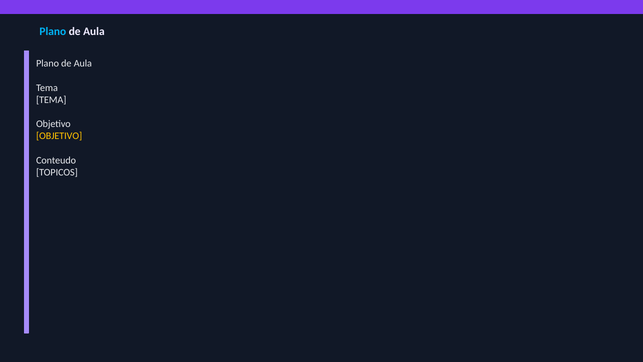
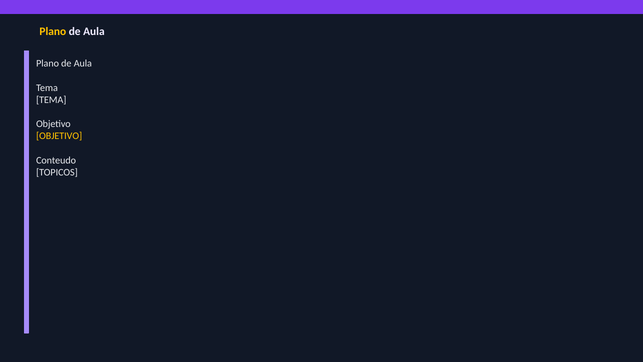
Plano at (53, 32) colour: light blue -> yellow
